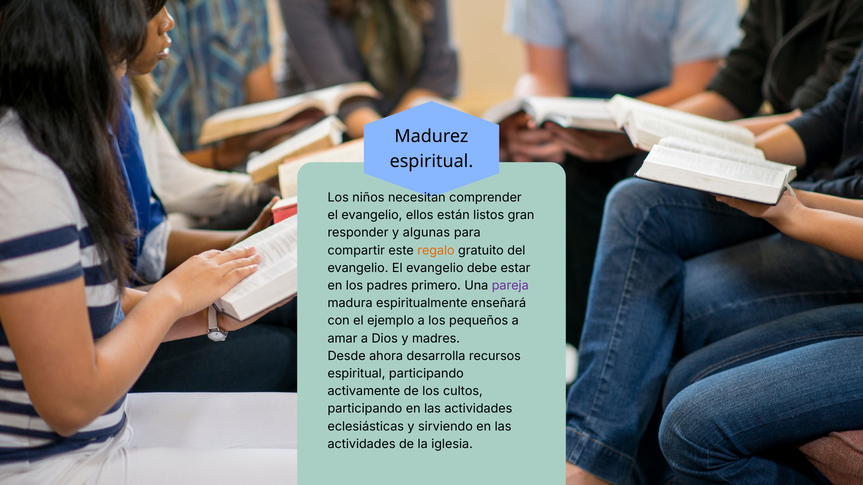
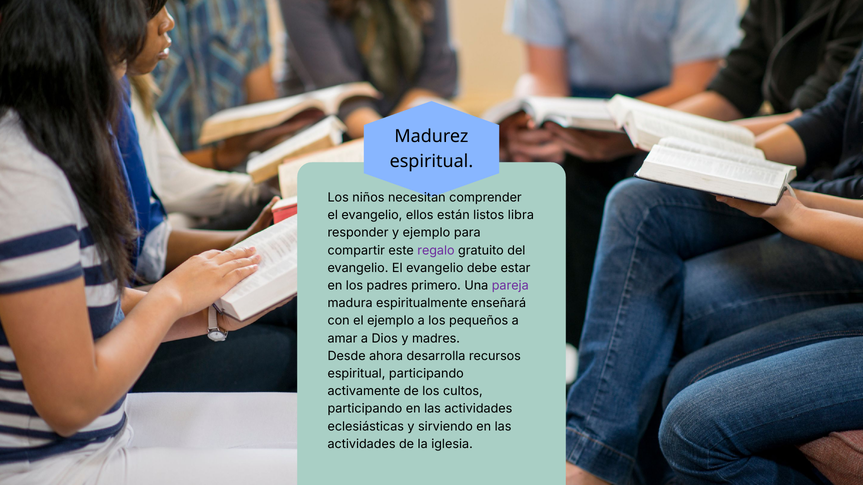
gran: gran -> libra
y algunas: algunas -> ejemplo
regalo colour: orange -> purple
